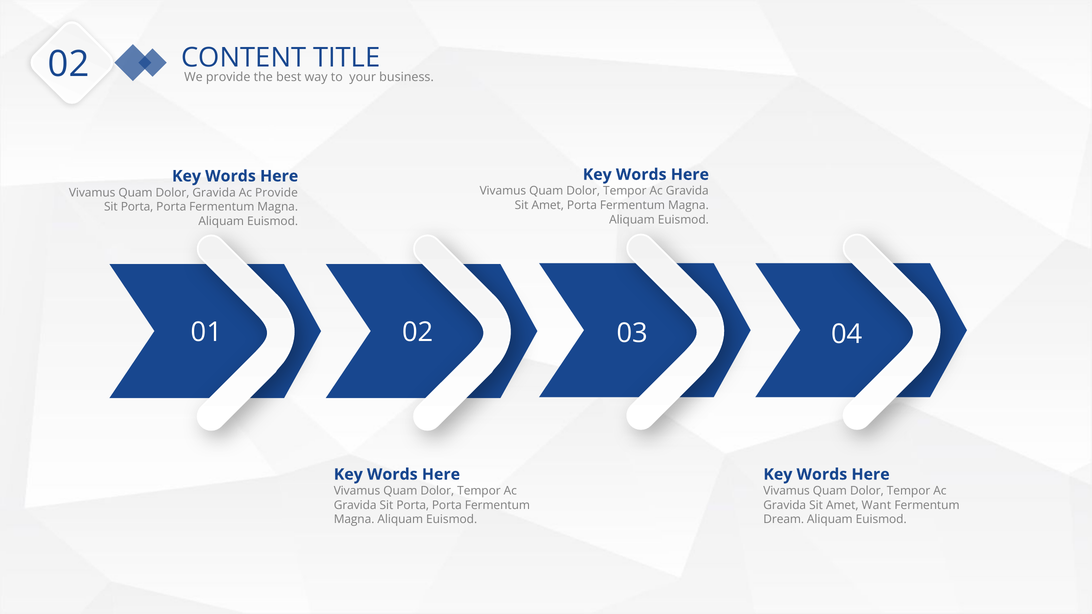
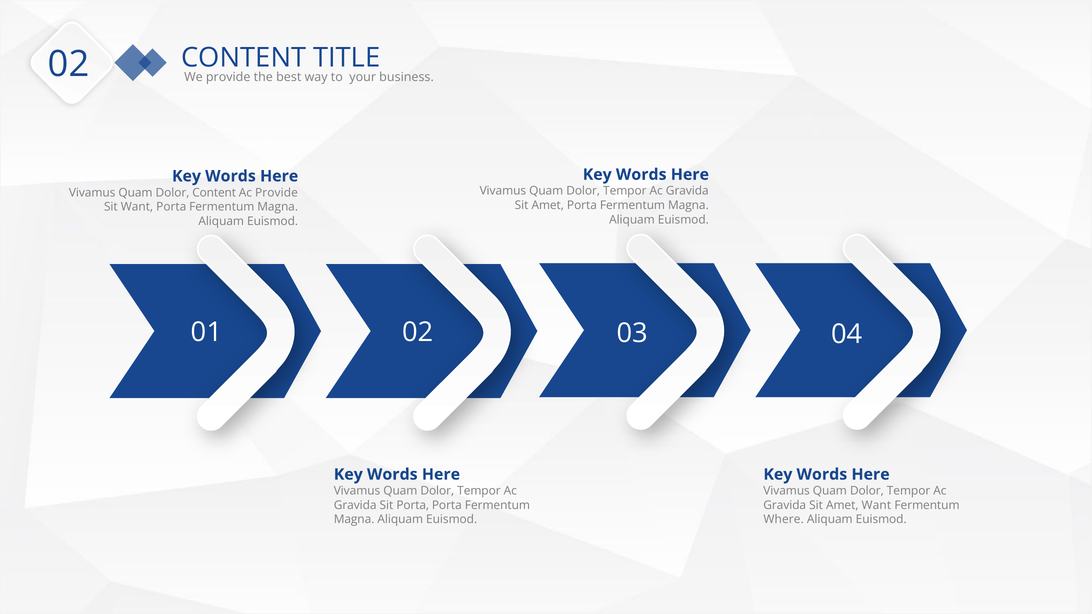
Dolor Gravida: Gravida -> Content
Porta at (137, 207): Porta -> Want
Dream: Dream -> Where
